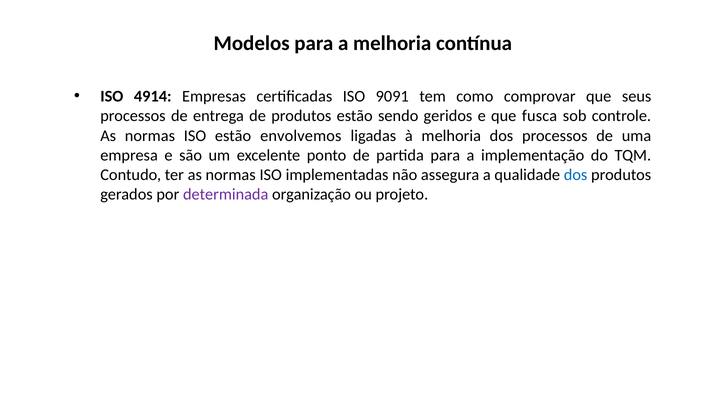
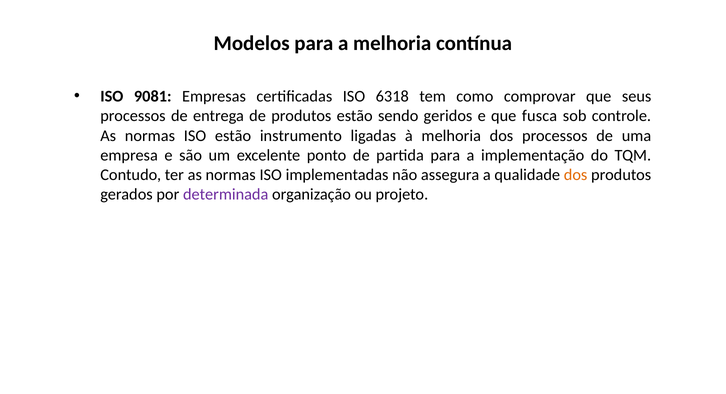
4914: 4914 -> 9081
9091: 9091 -> 6318
envolvemos: envolvemos -> instrumento
dos at (576, 175) colour: blue -> orange
